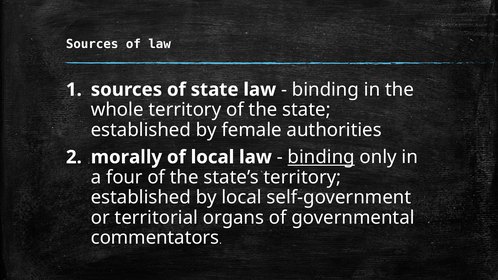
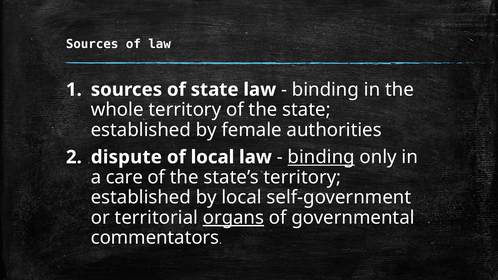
morally: morally -> dispute
four: four -> care
organs underline: none -> present
